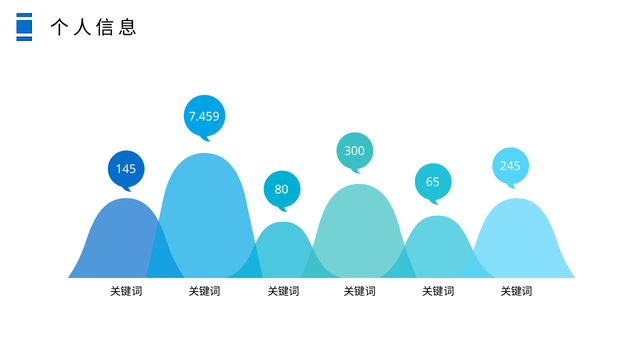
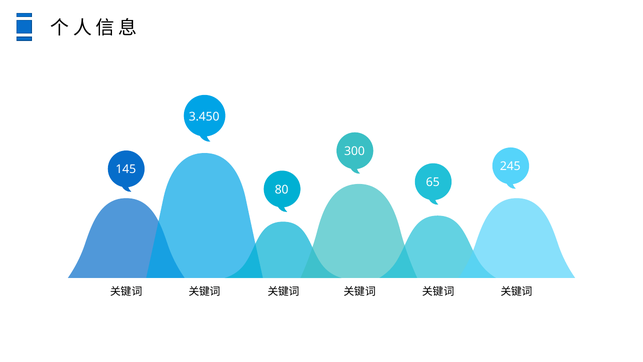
7.459: 7.459 -> 3.450
